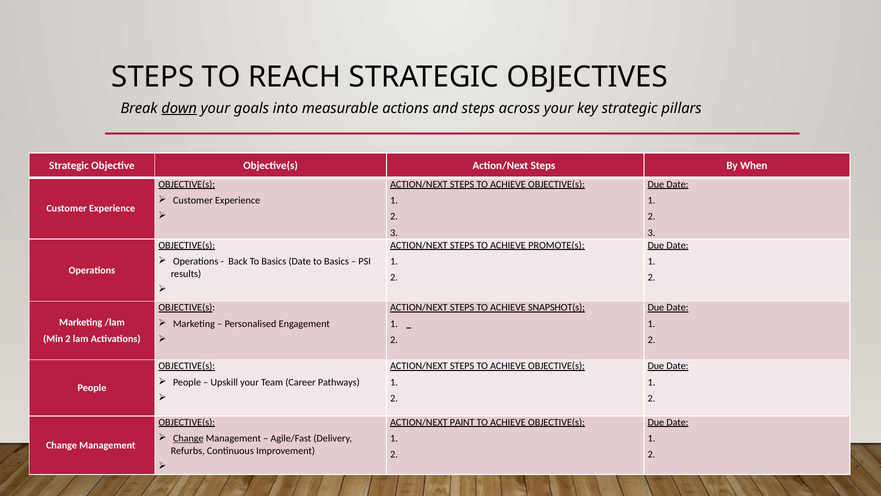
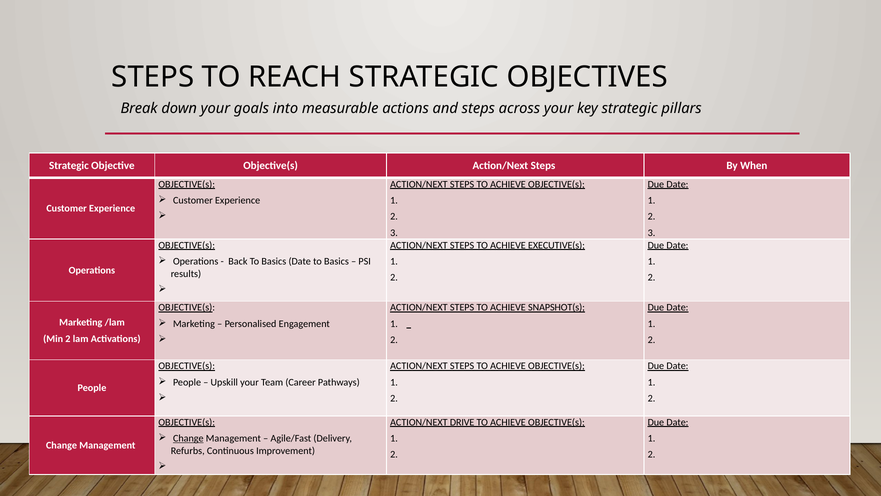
down underline: present -> none
PROMOTE(s: PROMOTE(s -> EXECUTIVE(s
PAINT: PAINT -> DRIVE
